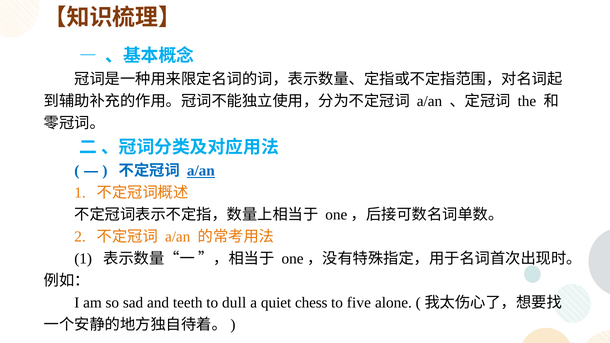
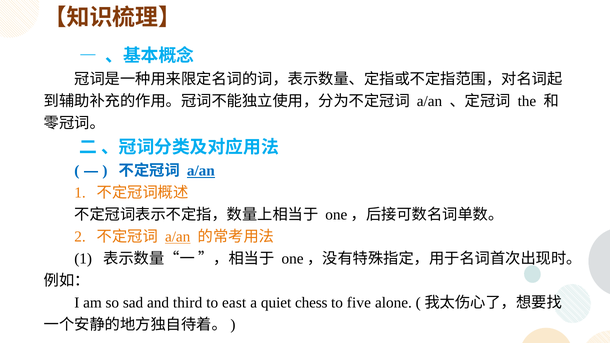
a/an at (178, 237) underline: none -> present
teeth: teeth -> third
dull: dull -> east
